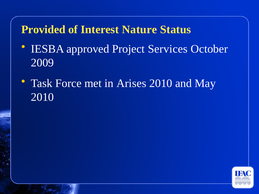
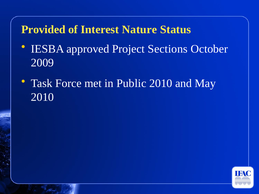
Services: Services -> Sections
Arises: Arises -> Public
